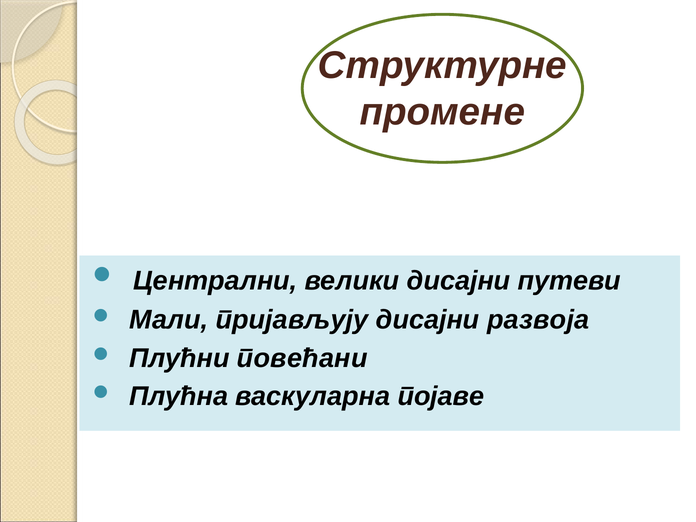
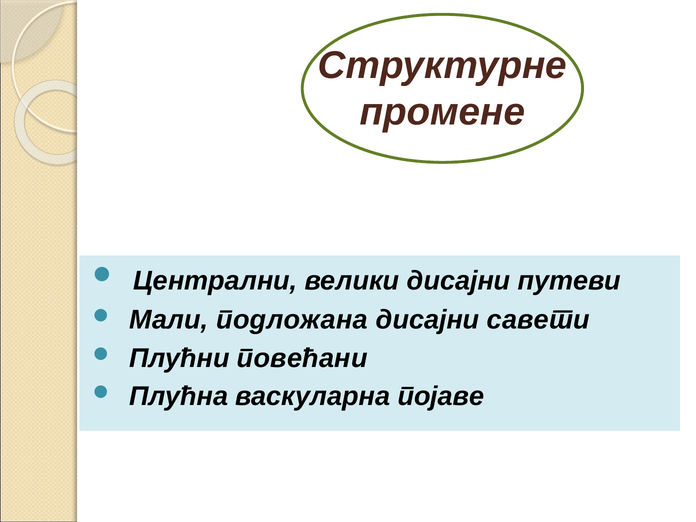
пријављују: пријављују -> подложана
развоја: развоја -> савети
